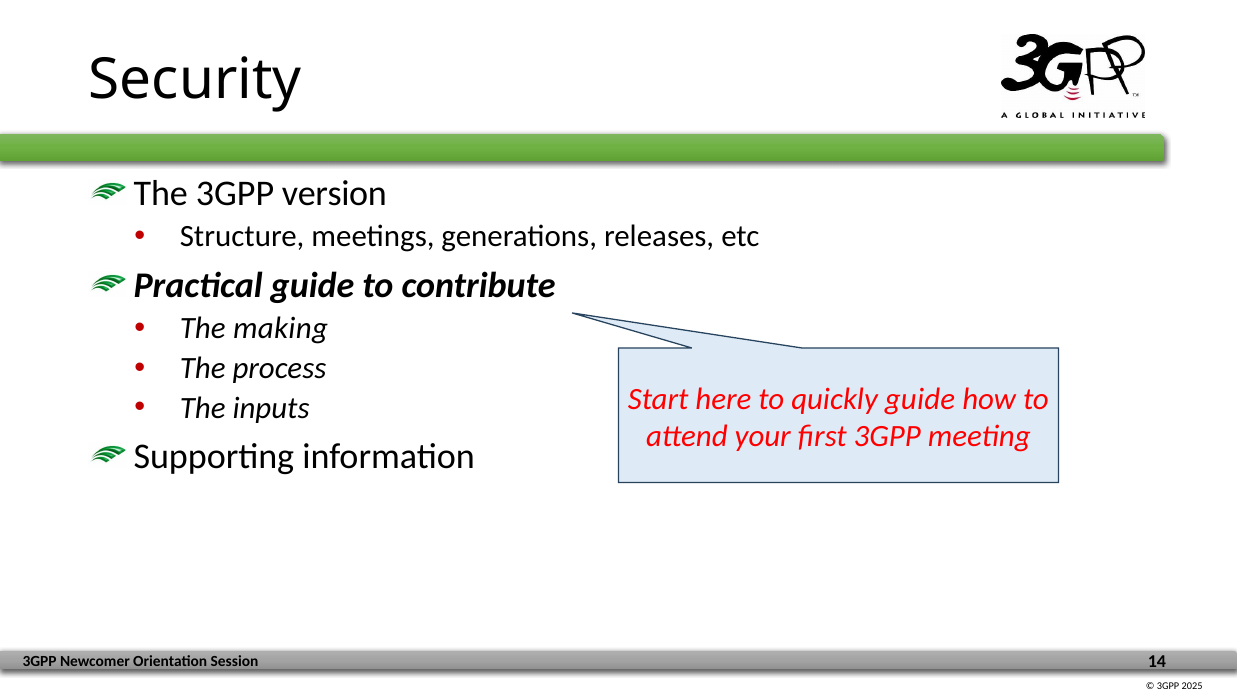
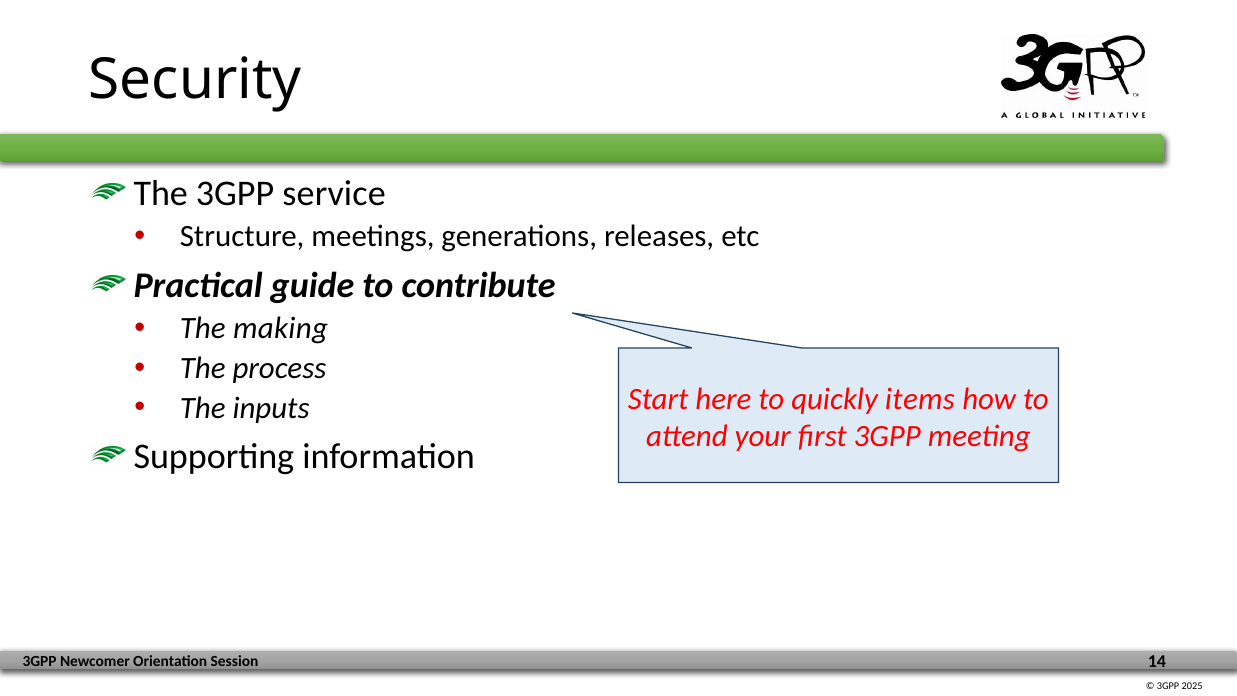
version: version -> service
quickly guide: guide -> items
